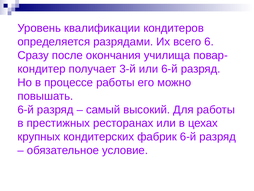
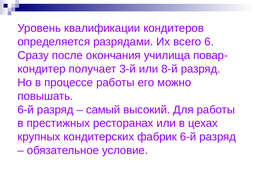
или 6-й: 6-й -> 8-й
